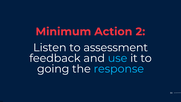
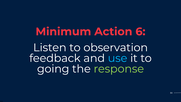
2: 2 -> 6
assessment: assessment -> observation
response colour: light blue -> light green
